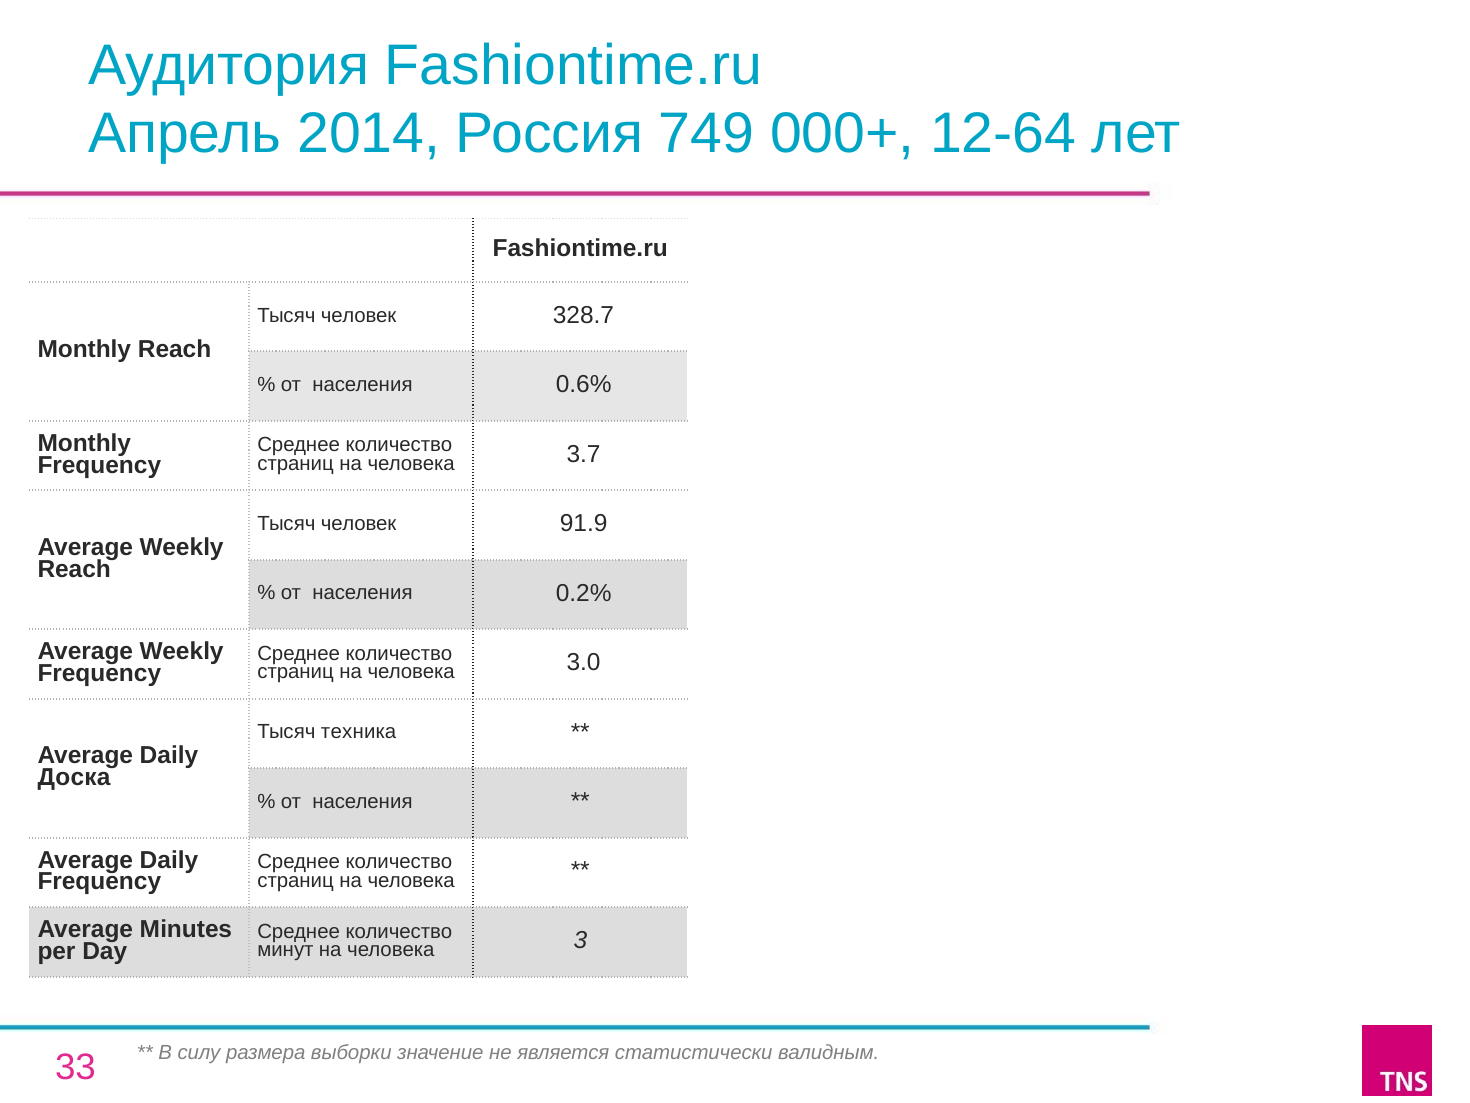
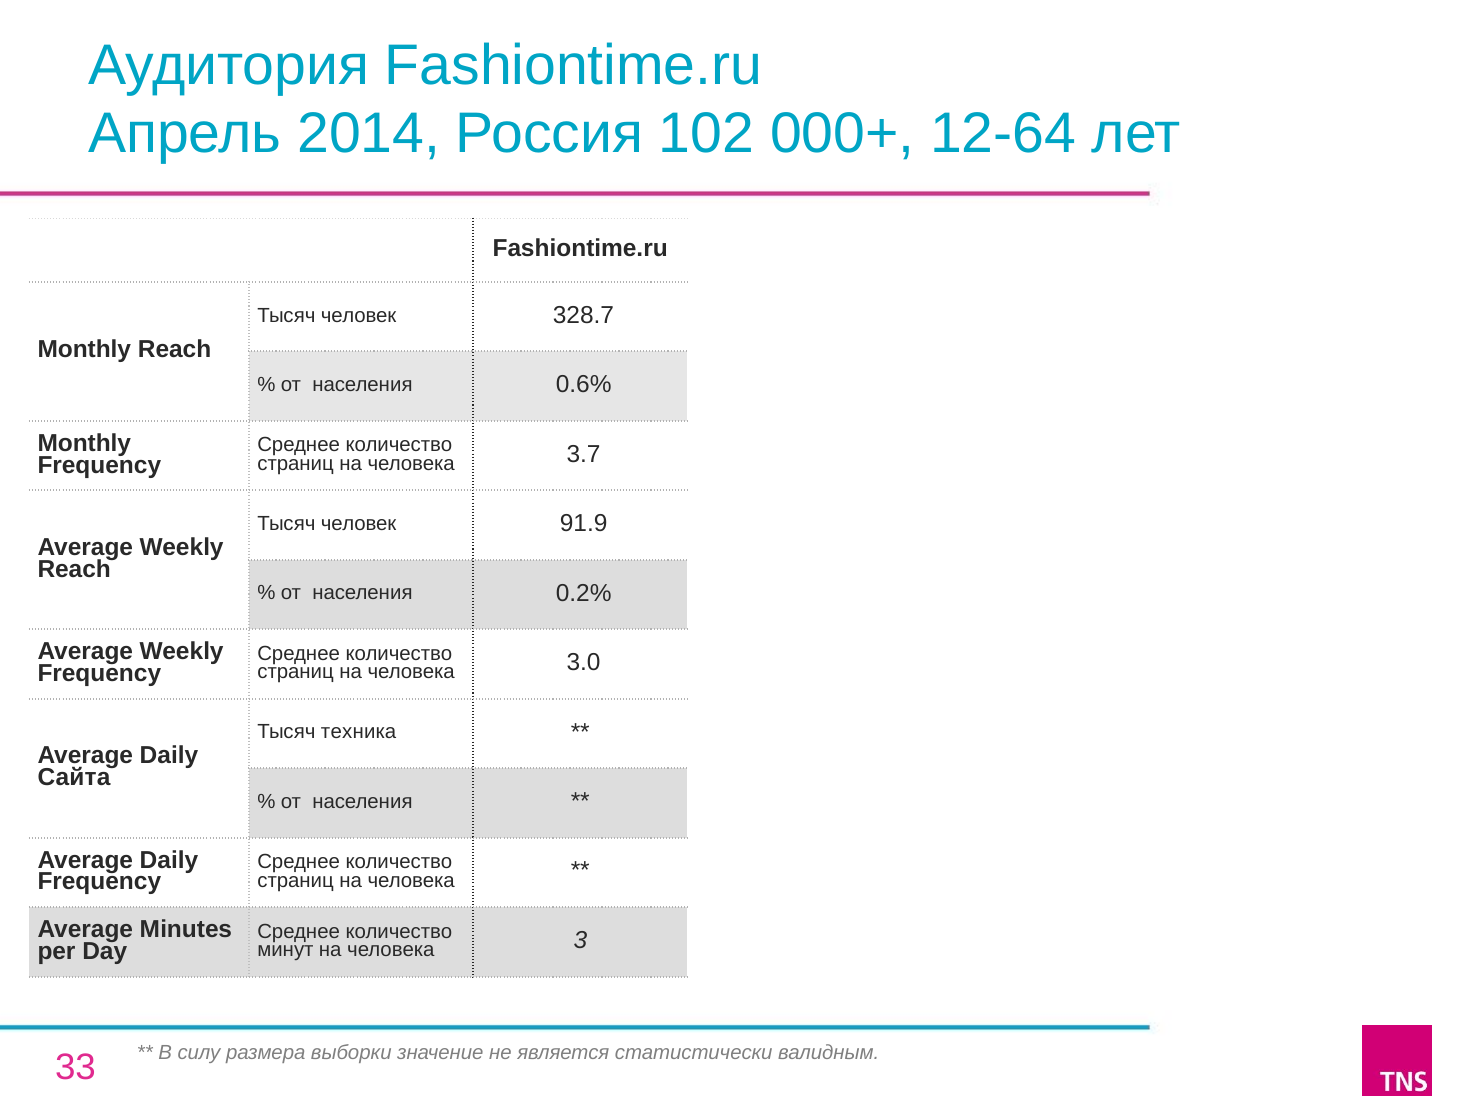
749: 749 -> 102
Доска: Доска -> Сайта
